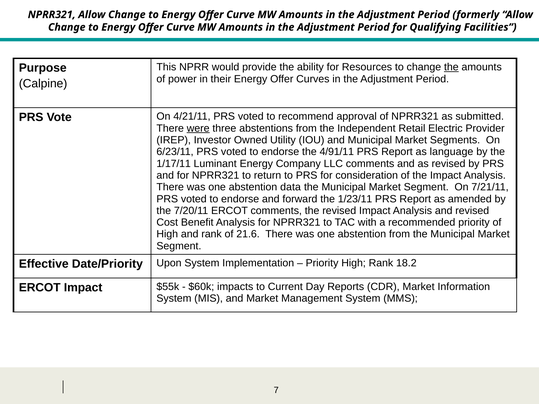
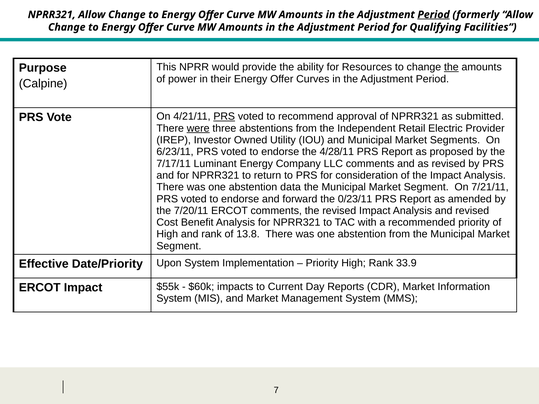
Period at (434, 15) underline: none -> present
PRS at (224, 117) underline: none -> present
4/91/11: 4/91/11 -> 4/28/11
language: language -> proposed
1/17/11: 1/17/11 -> 7/17/11
1/23/11: 1/23/11 -> 0/23/11
21.6: 21.6 -> 13.8
18.2: 18.2 -> 33.9
